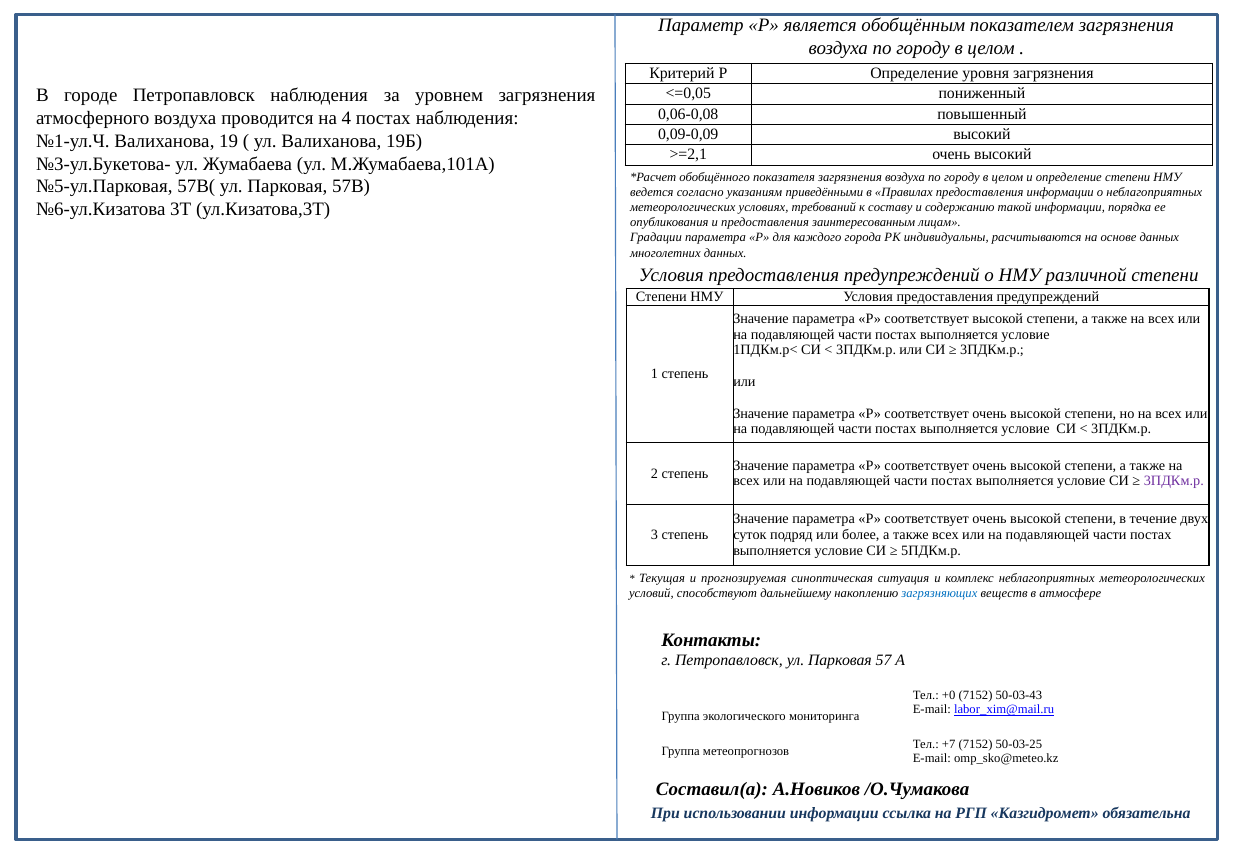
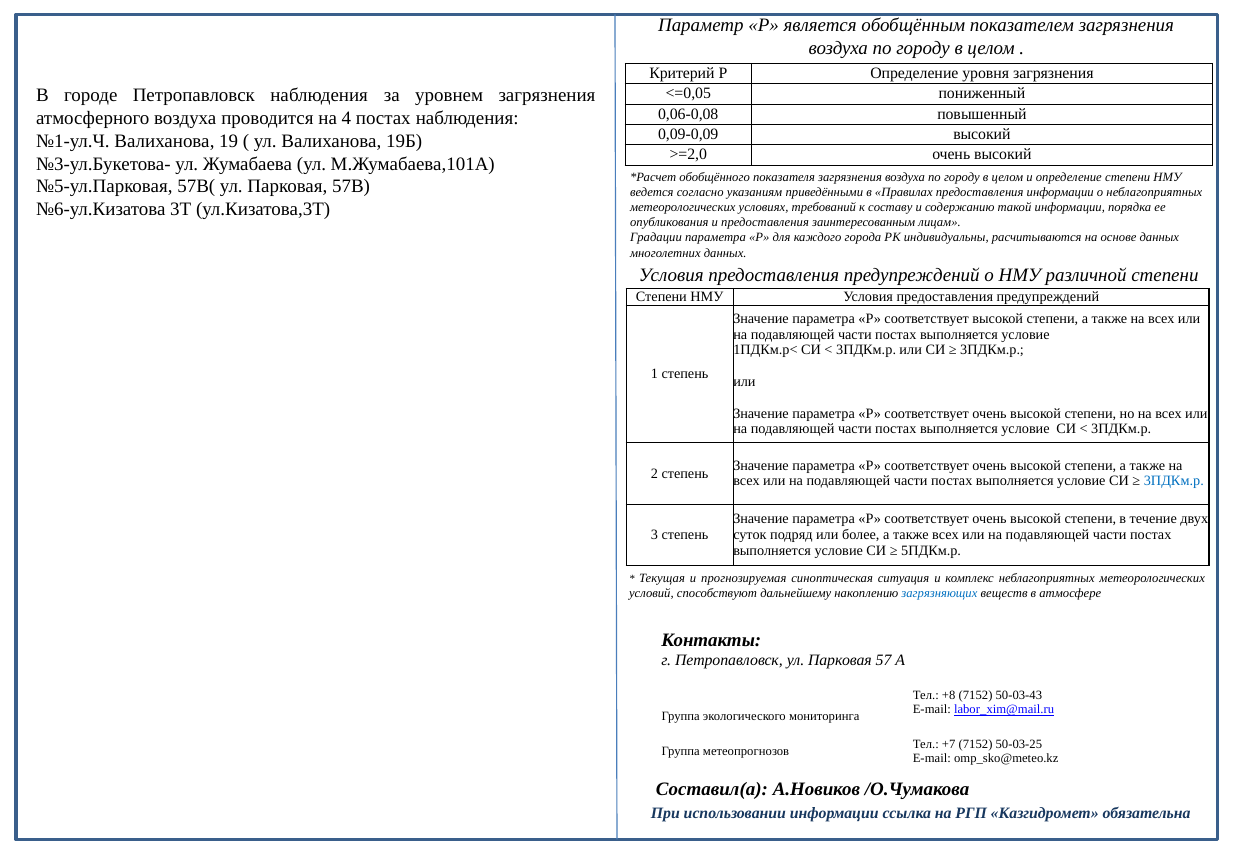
>=2,1: >=2,1 -> >=2,0
3ПДКм.р at (1174, 481) colour: purple -> blue
+0: +0 -> +8
